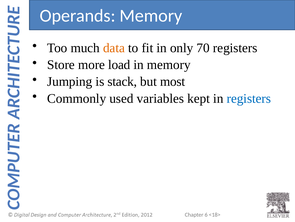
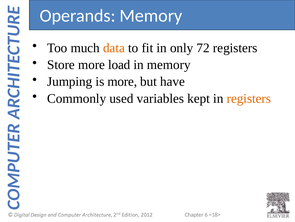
70: 70 -> 72
is stack: stack -> more
most: most -> have
registers at (249, 98) colour: blue -> orange
